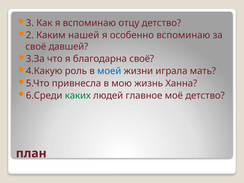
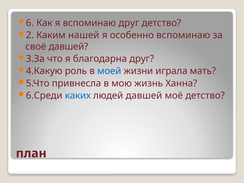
3: 3 -> 6
вспоминаю отцу: отцу -> друг
благодарна своё: своё -> друг
каких colour: green -> blue
людей главное: главное -> давшей
